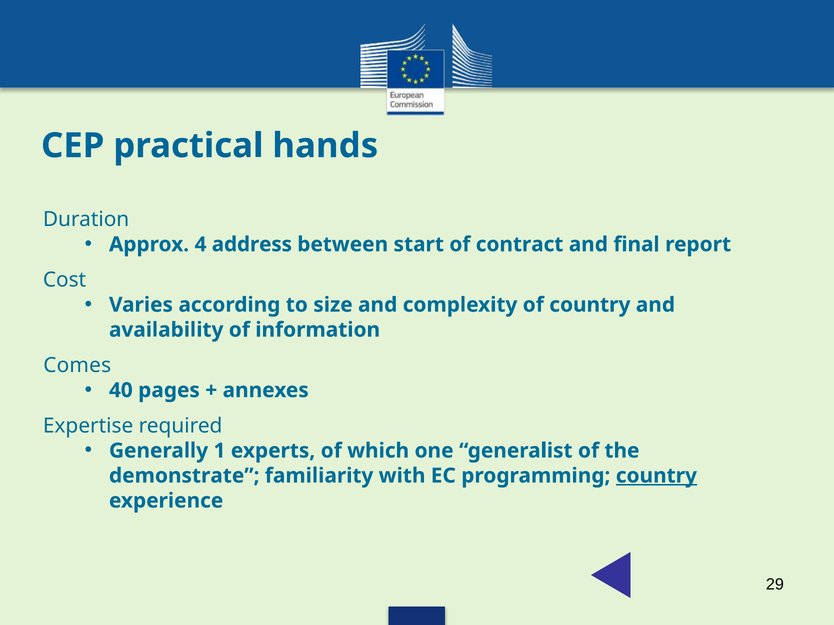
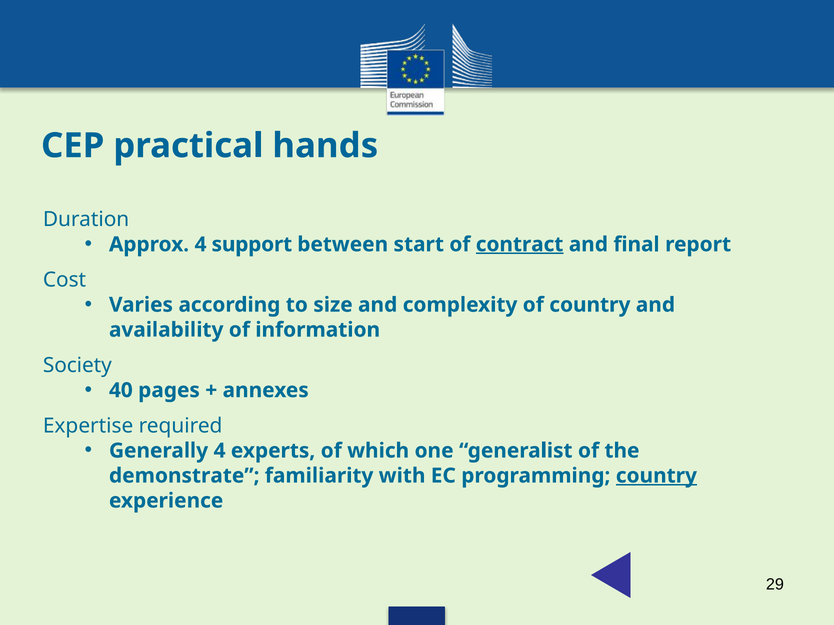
address: address -> support
contract underline: none -> present
Comes: Comes -> Society
Generally 1: 1 -> 4
